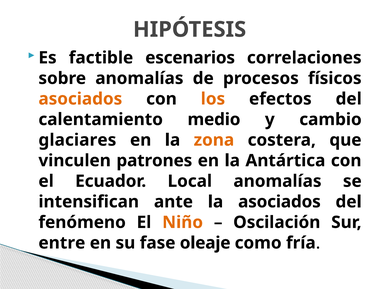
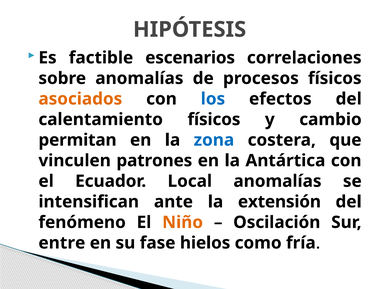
los colour: orange -> blue
calentamiento medio: medio -> físicos
glaciares: glaciares -> permitan
zona colour: orange -> blue
la asociados: asociados -> extensión
oleaje: oleaje -> hielos
